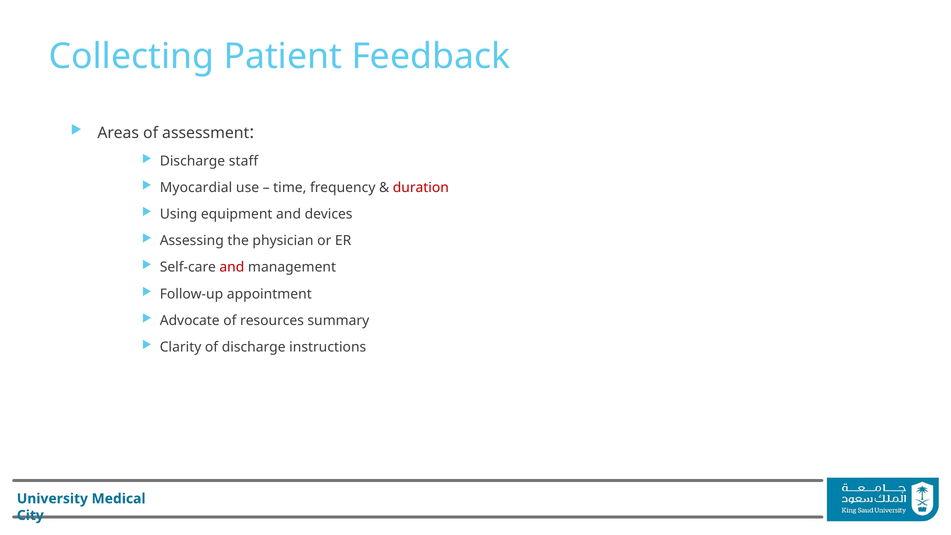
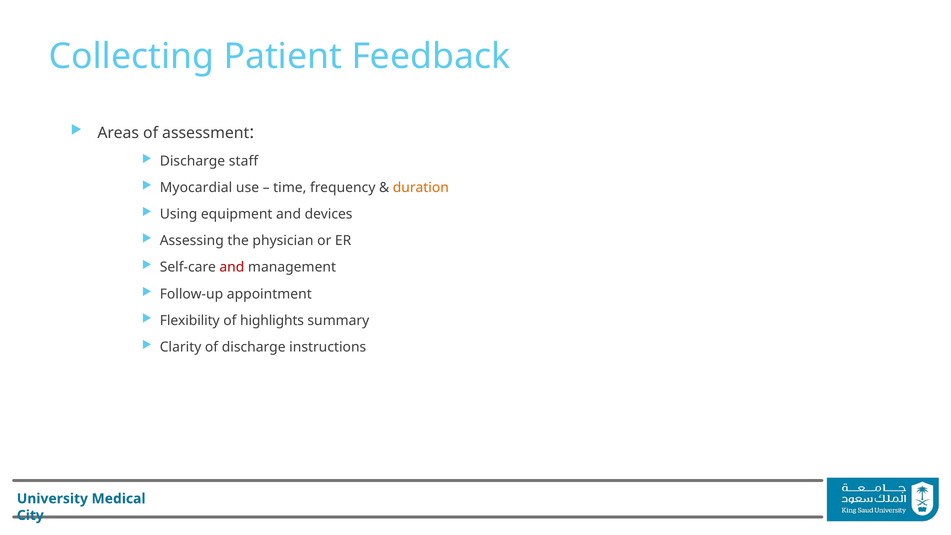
duration colour: red -> orange
Advocate: Advocate -> Flexibility
resources: resources -> highlights
